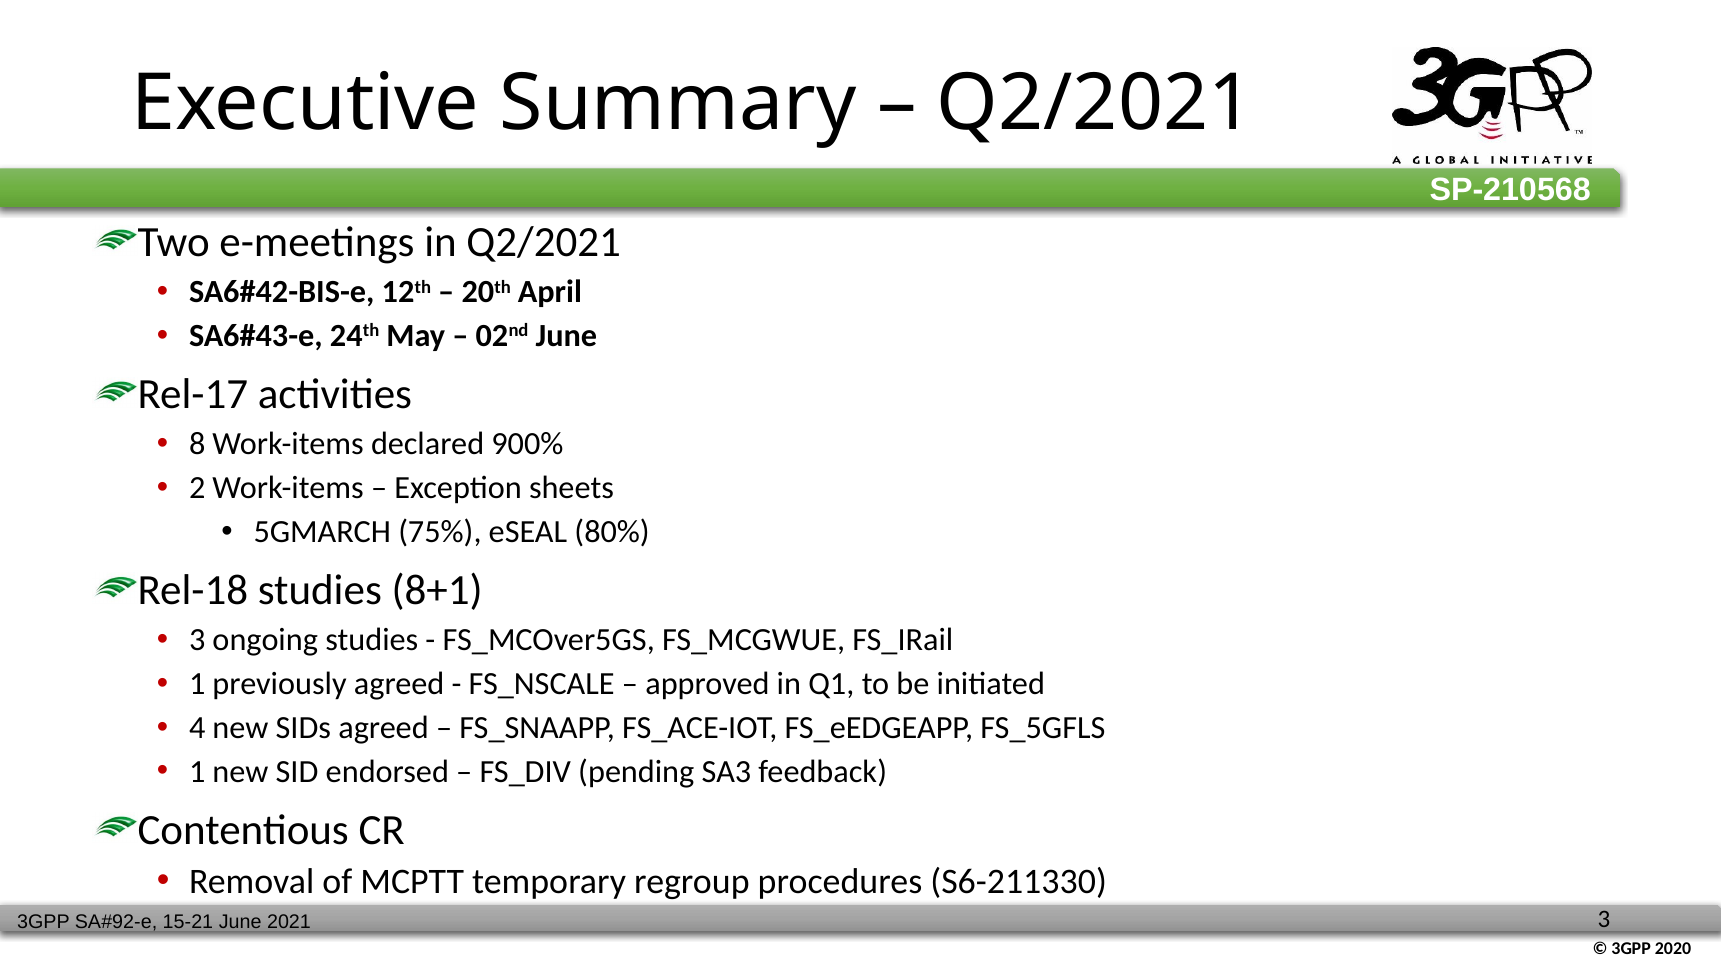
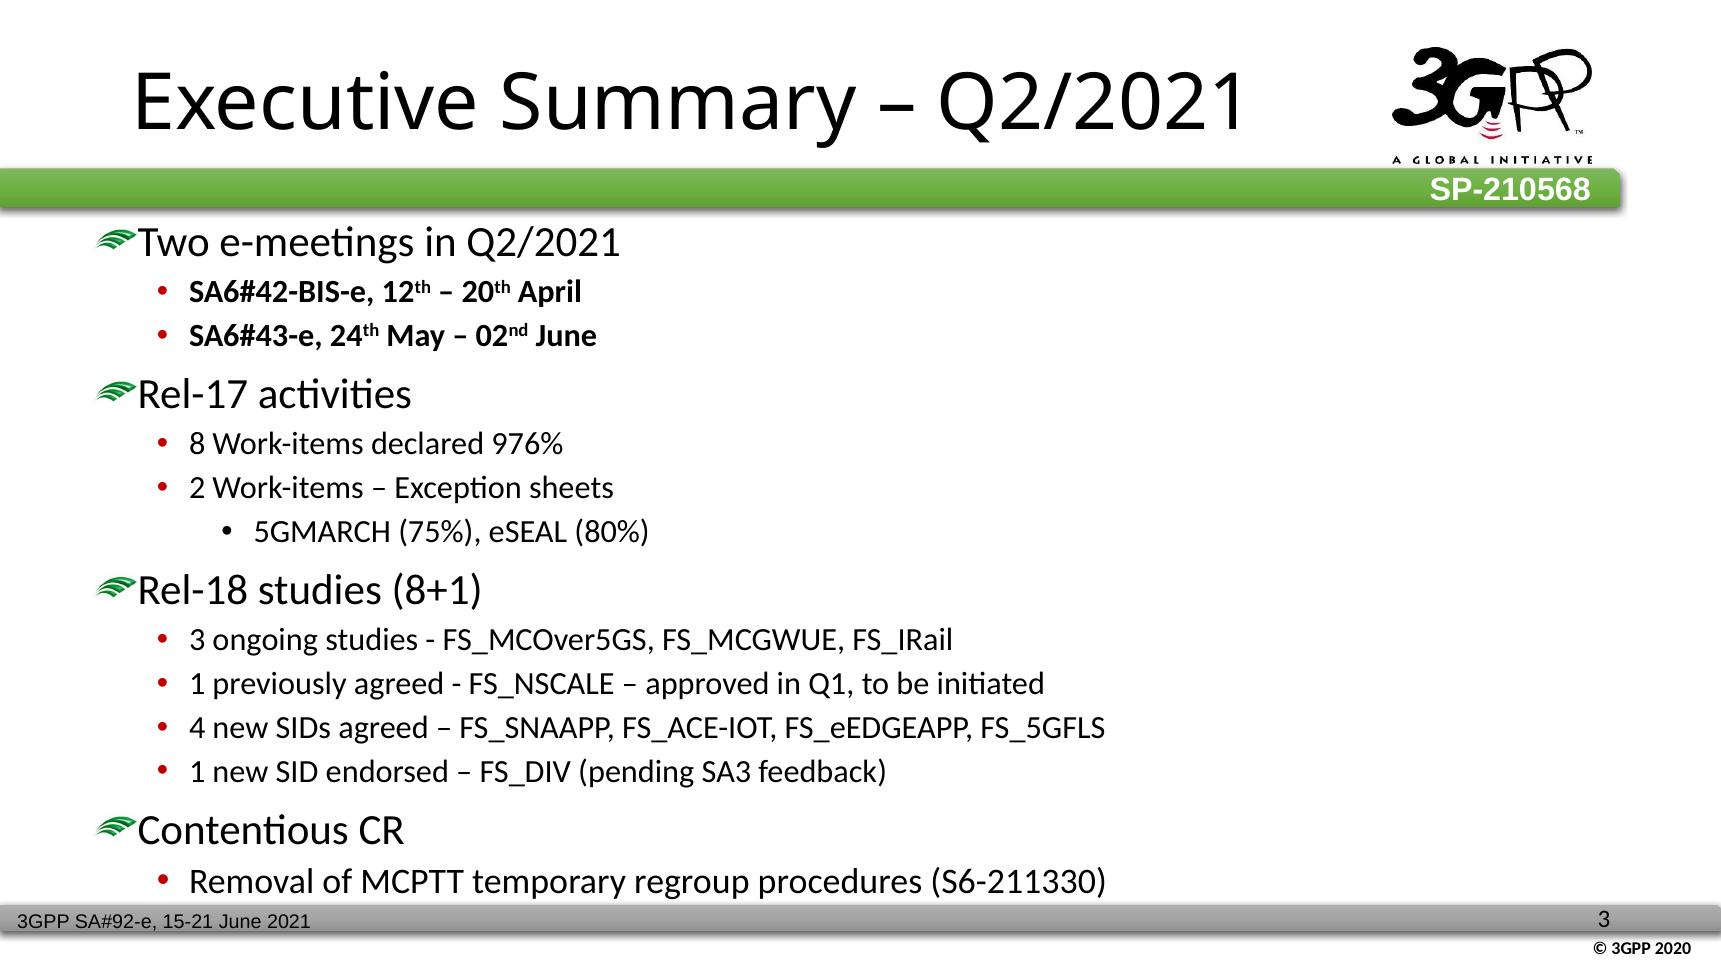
900%: 900% -> 976%
